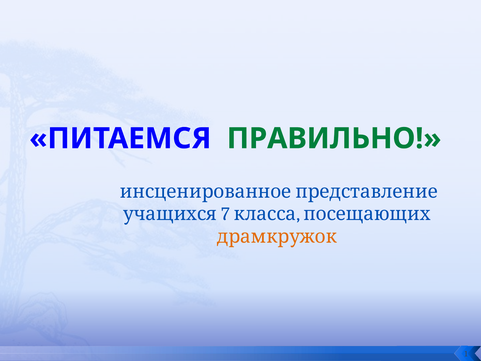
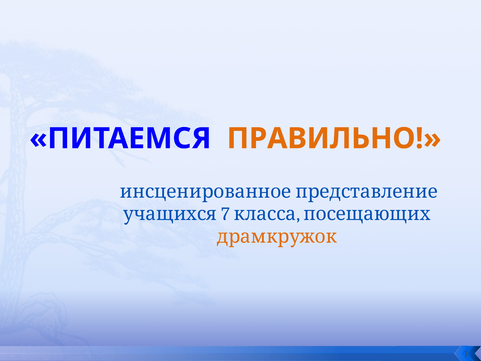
ПРАВИЛЬНО colour: green -> orange
